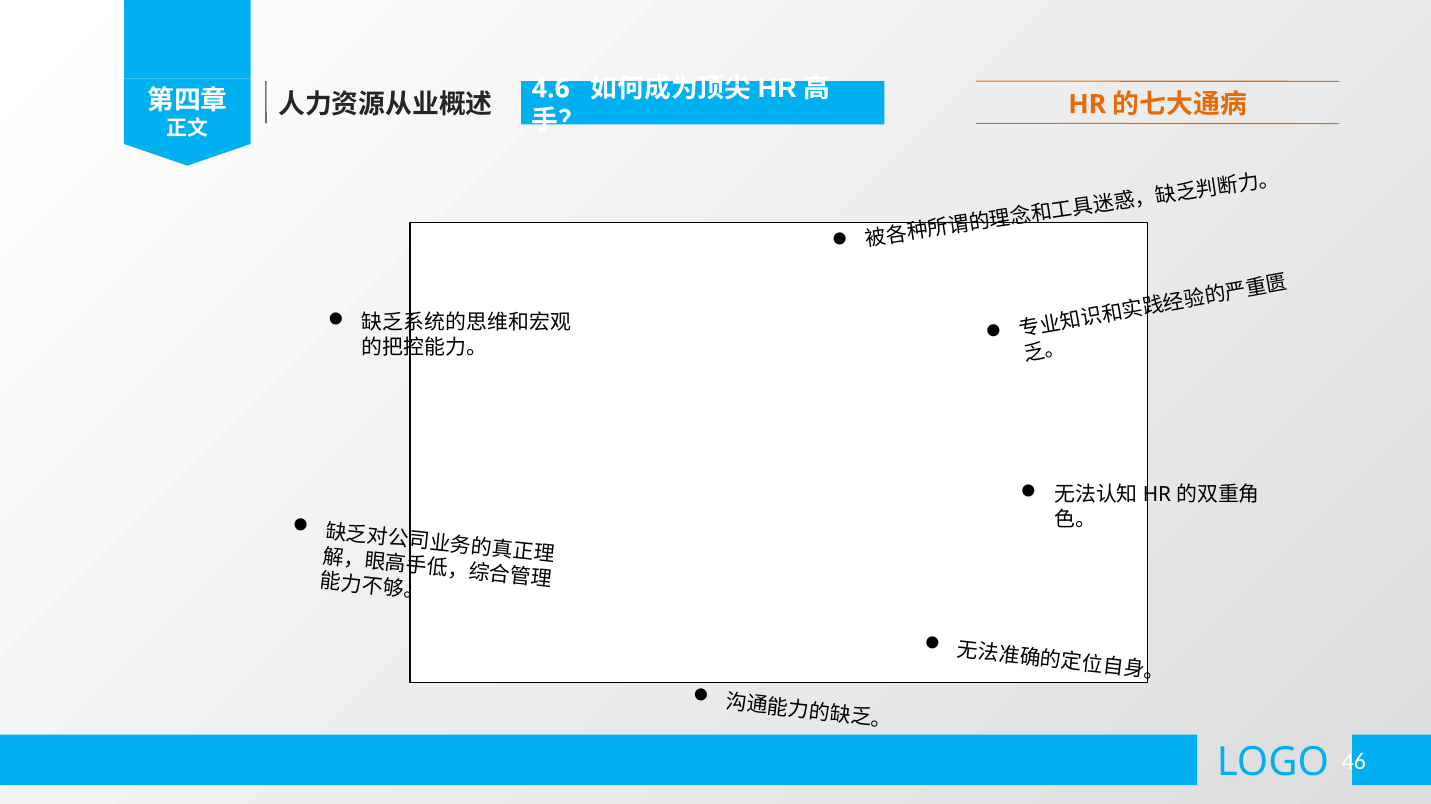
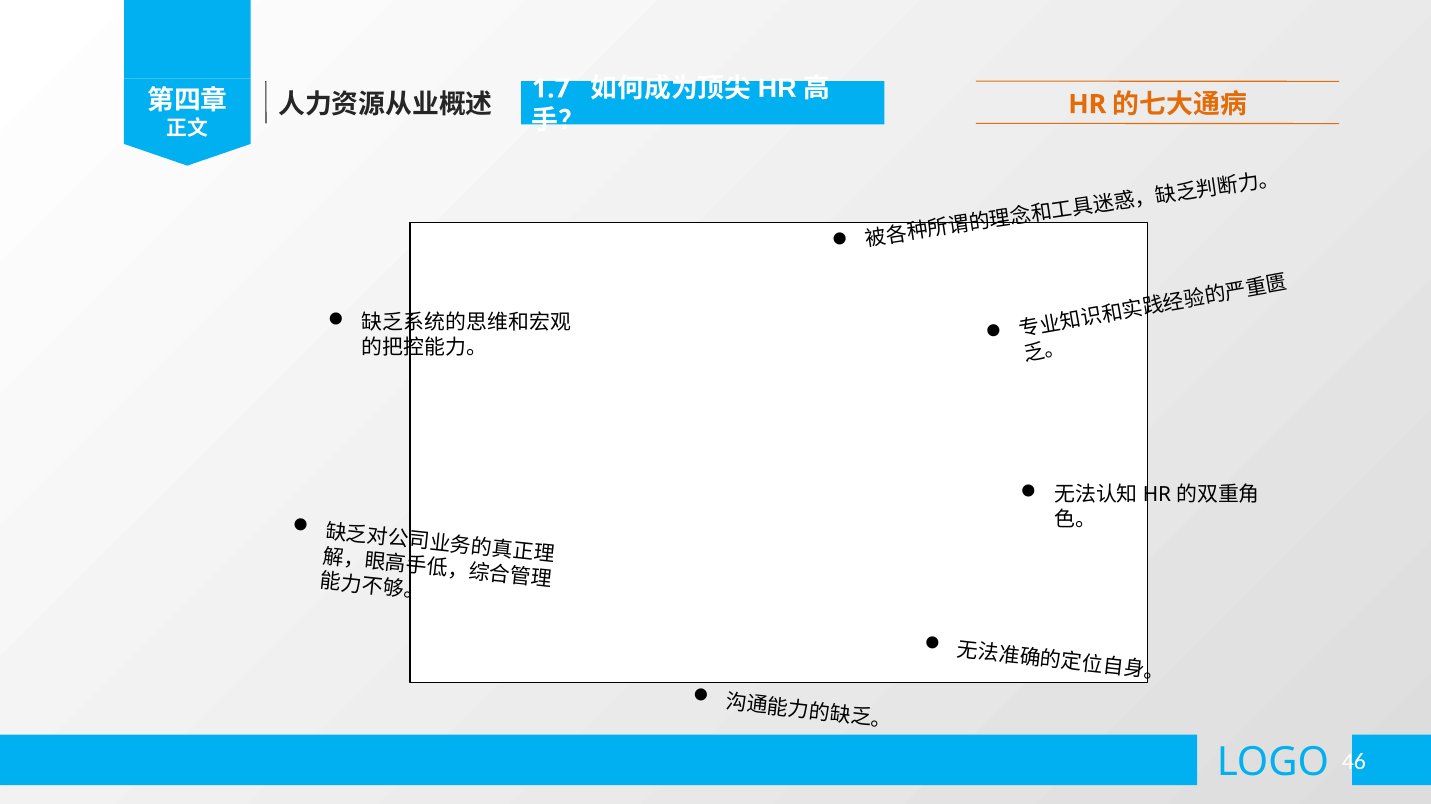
4.6: 4.6 -> 1.7
